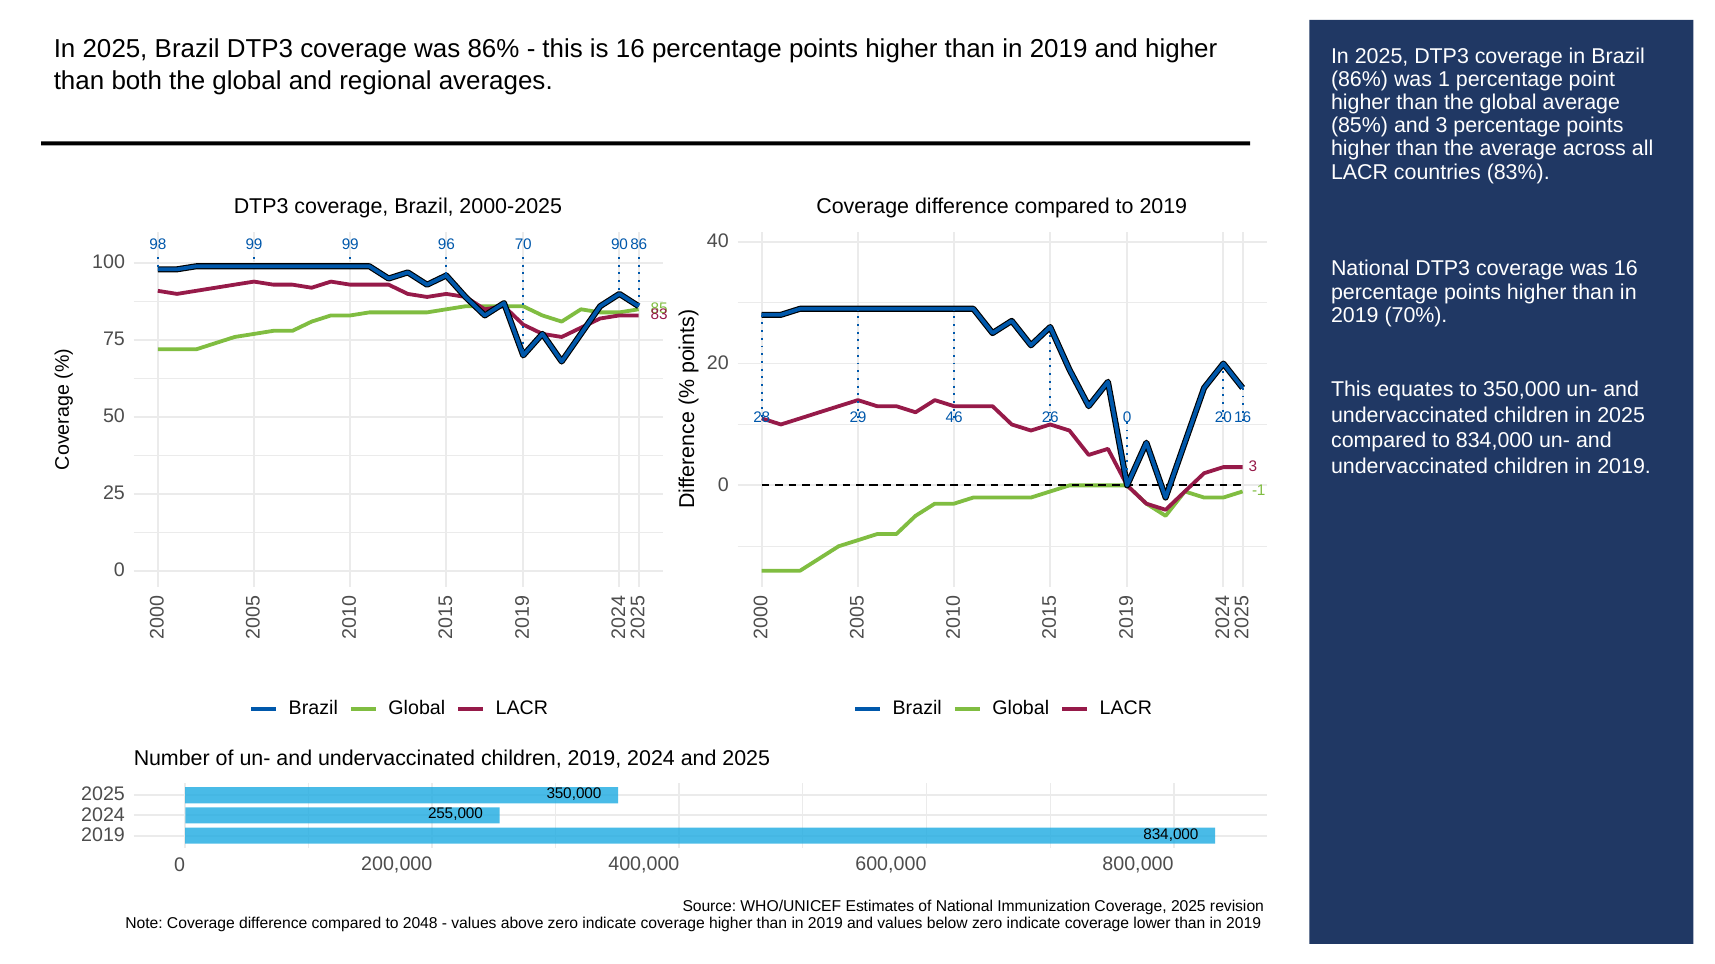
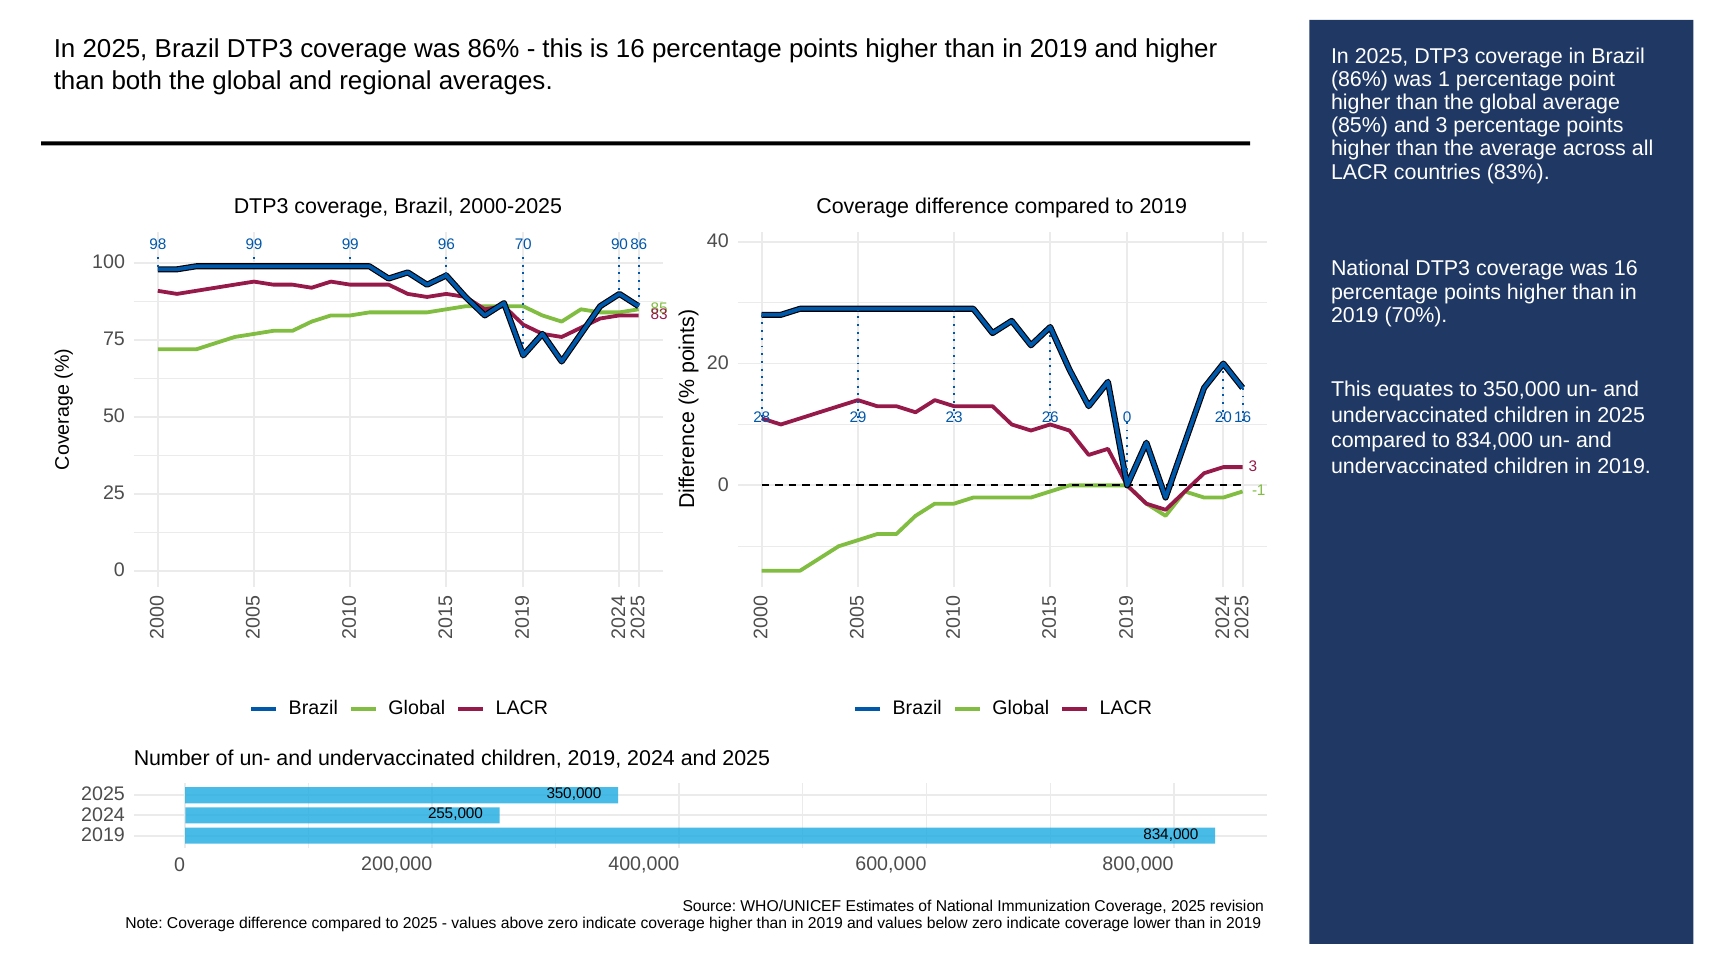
46: 46 -> 23
to 2048: 2048 -> 2025
